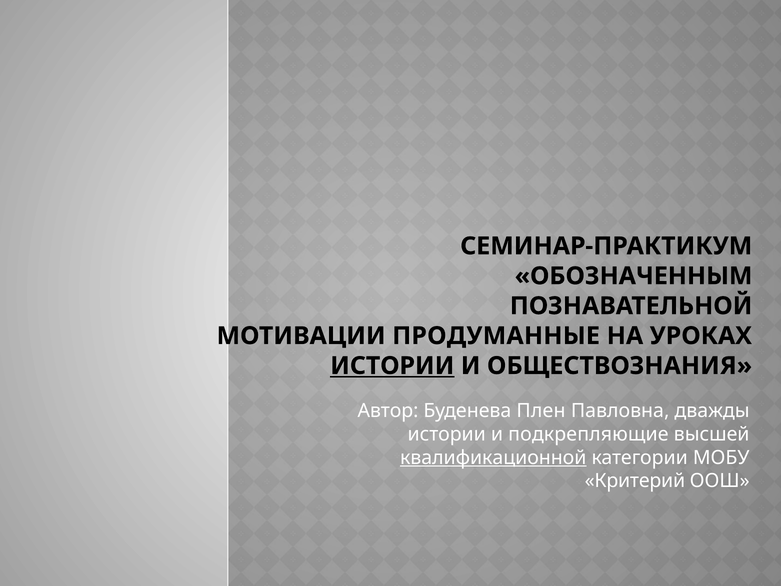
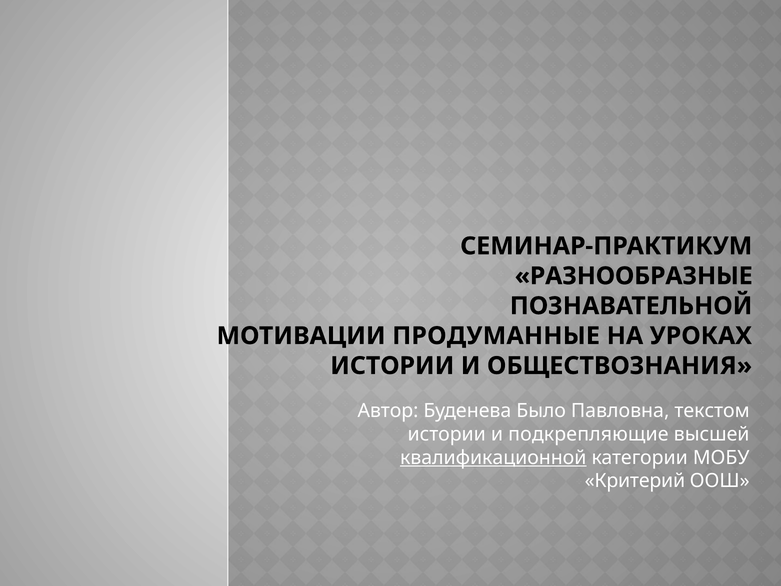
ОБОЗНАЧЕННЫМ: ОБОЗНАЧЕННЫМ -> РАЗНООБРАЗНЫЕ
ИСТОРИИ at (392, 366) underline: present -> none
Плен: Плен -> Было
дважды: дважды -> текстом
